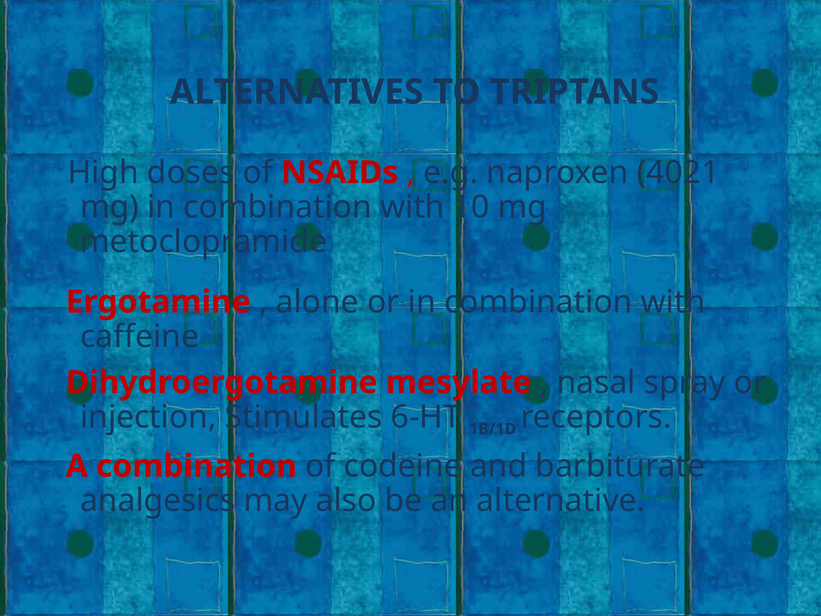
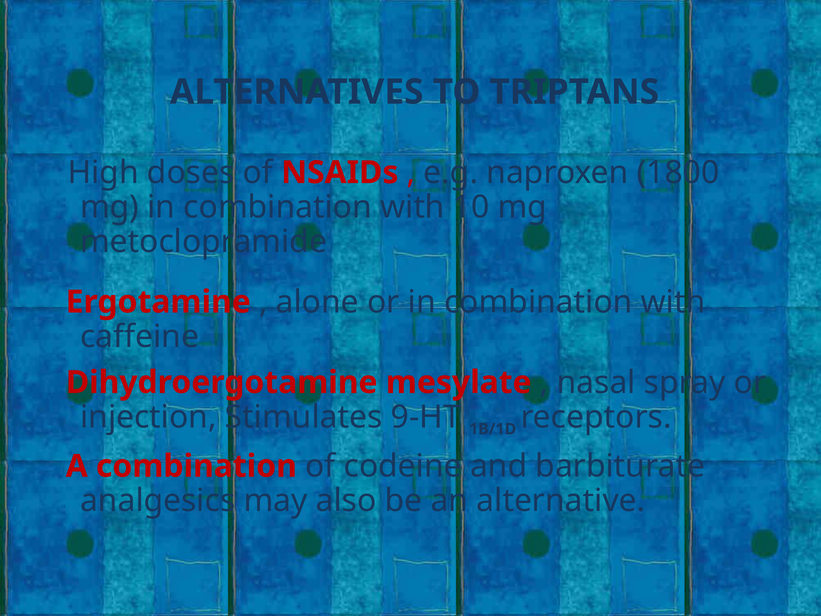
4021: 4021 -> 1800
6-HT: 6-HT -> 9-HT
